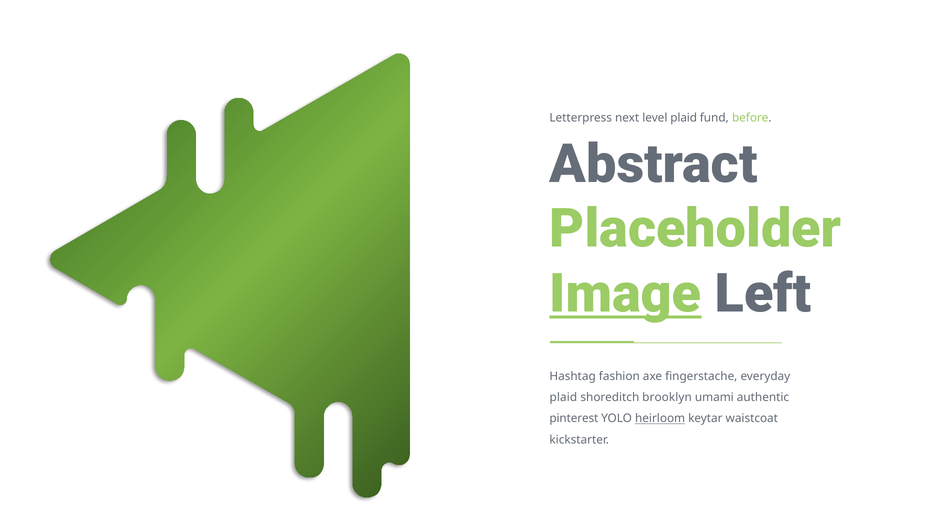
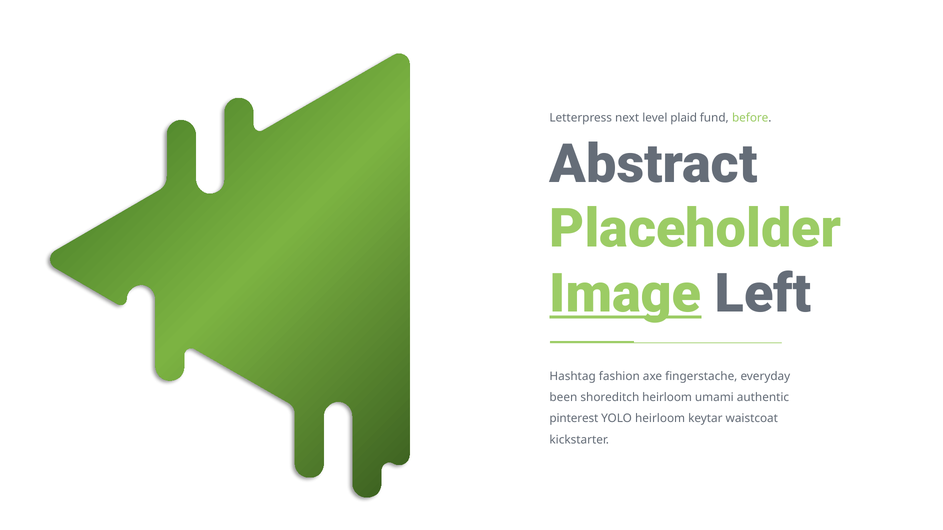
plaid at (563, 398): plaid -> been
shoreditch brooklyn: brooklyn -> heirloom
heirloom at (660, 419) underline: present -> none
